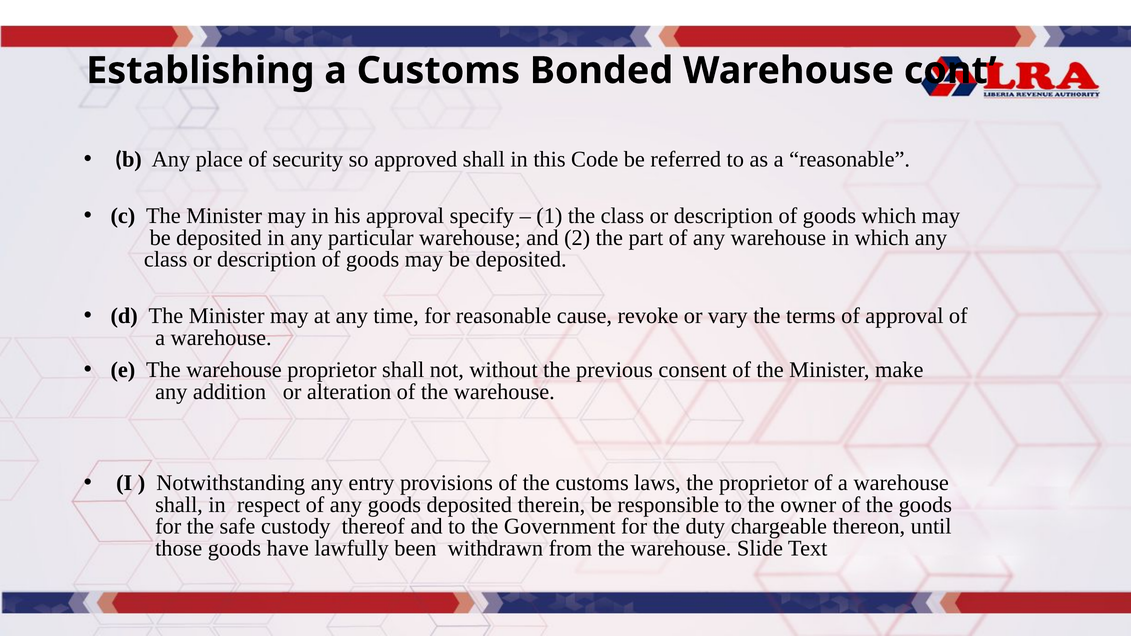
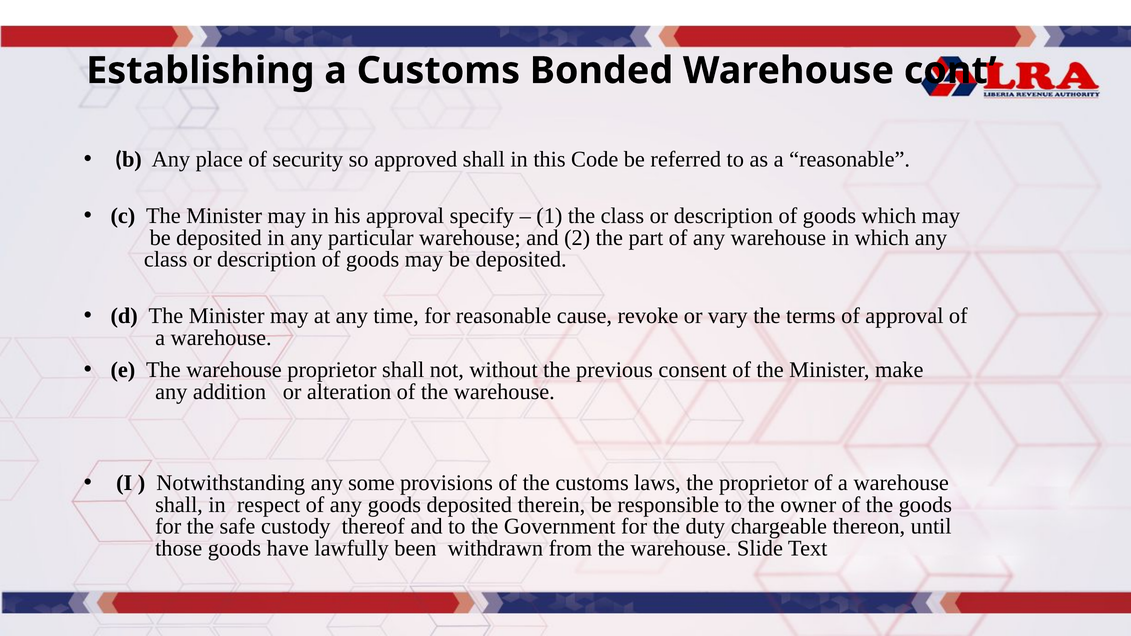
entry: entry -> some
